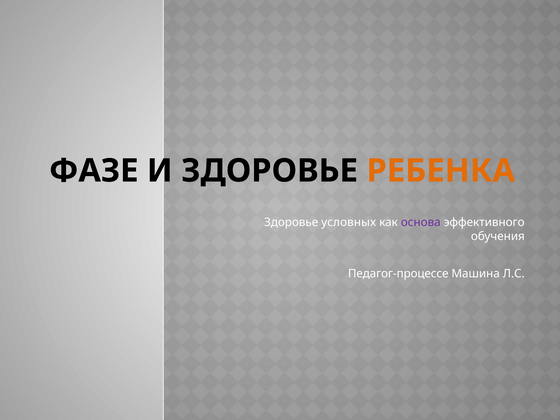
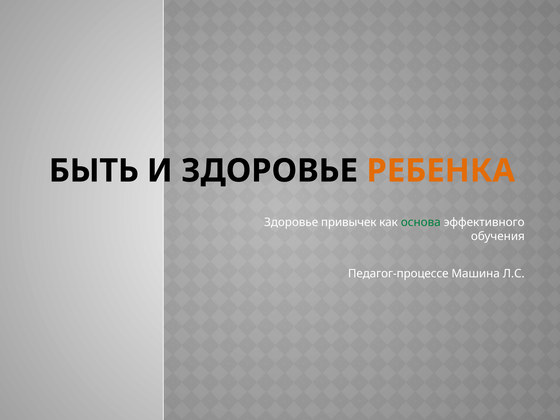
ФАЗЕ: ФАЗЕ -> БЫТЬ
условных: условных -> привычек
основа colour: purple -> green
